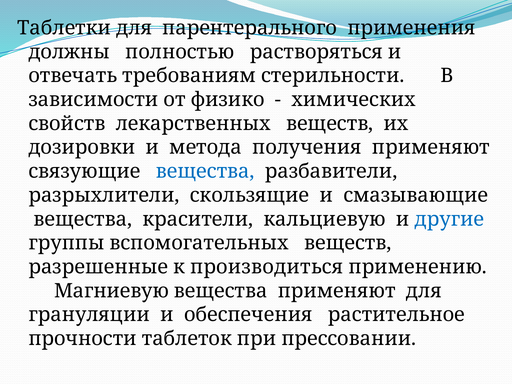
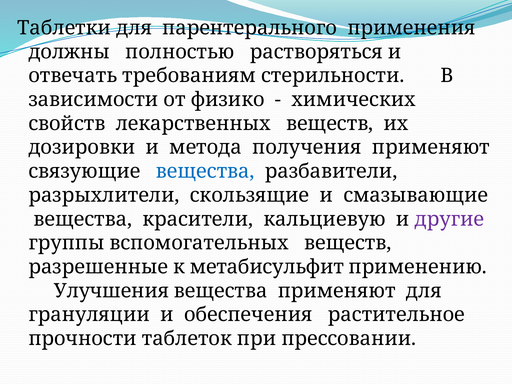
другие colour: blue -> purple
производиться: производиться -> метабисульфит
Магниевую: Магниевую -> Улучшения
